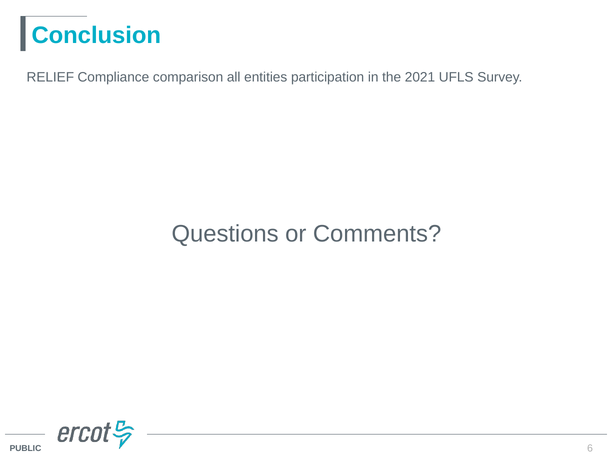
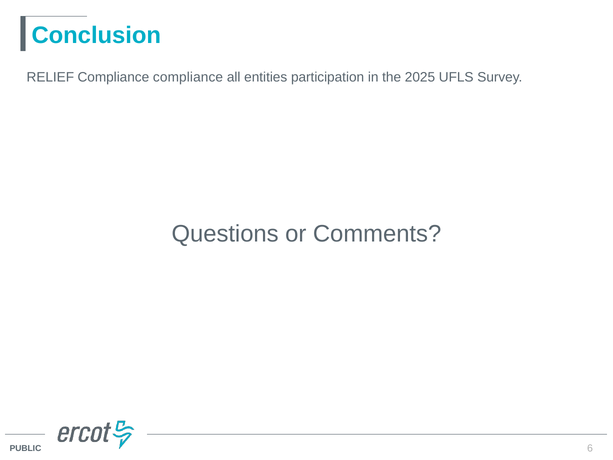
Compliance comparison: comparison -> compliance
2021: 2021 -> 2025
